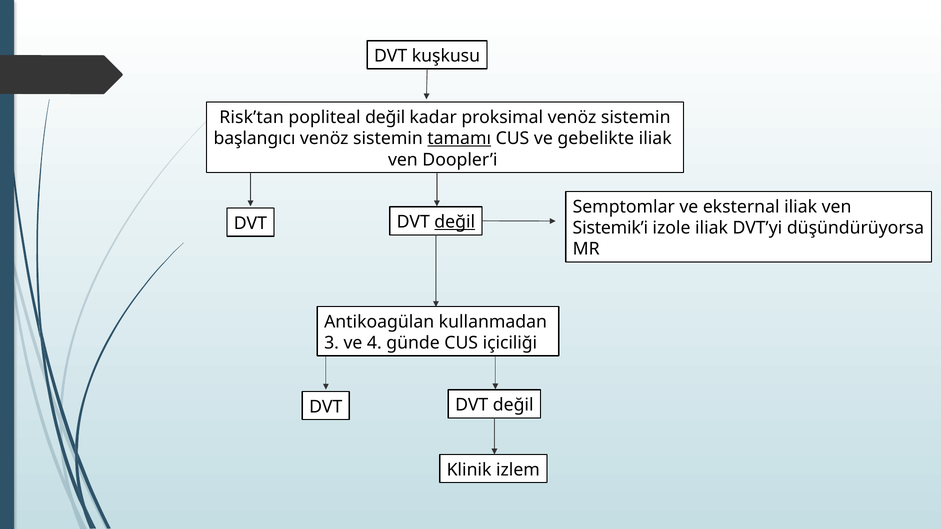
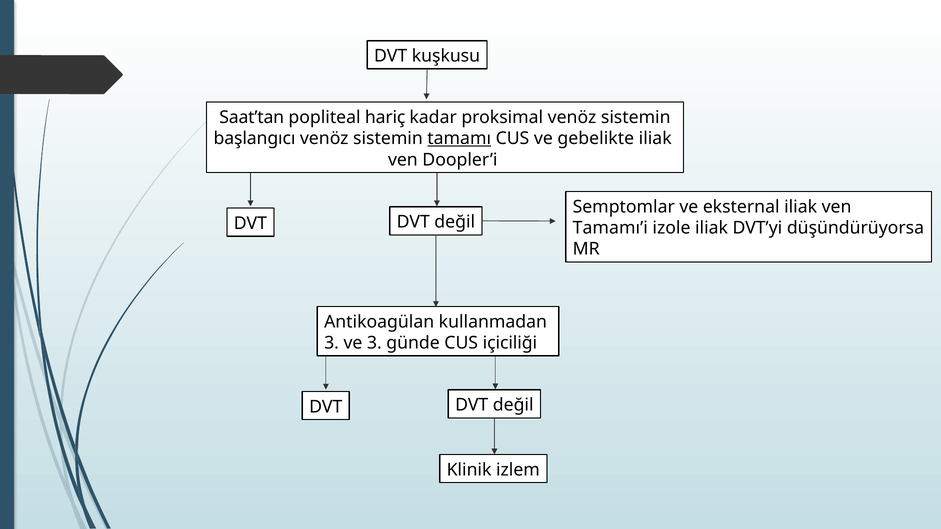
Risk’tan: Risk’tan -> Saat’tan
popliteal değil: değil -> hariç
değil at (455, 222) underline: present -> none
Sistemik’i: Sistemik’i -> Tamamı’i
ve 4: 4 -> 3
